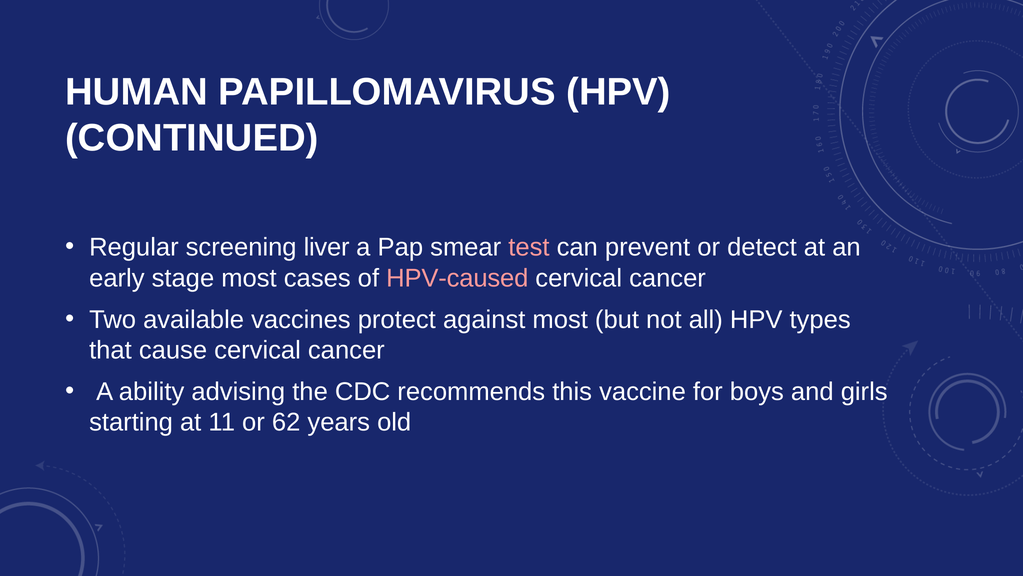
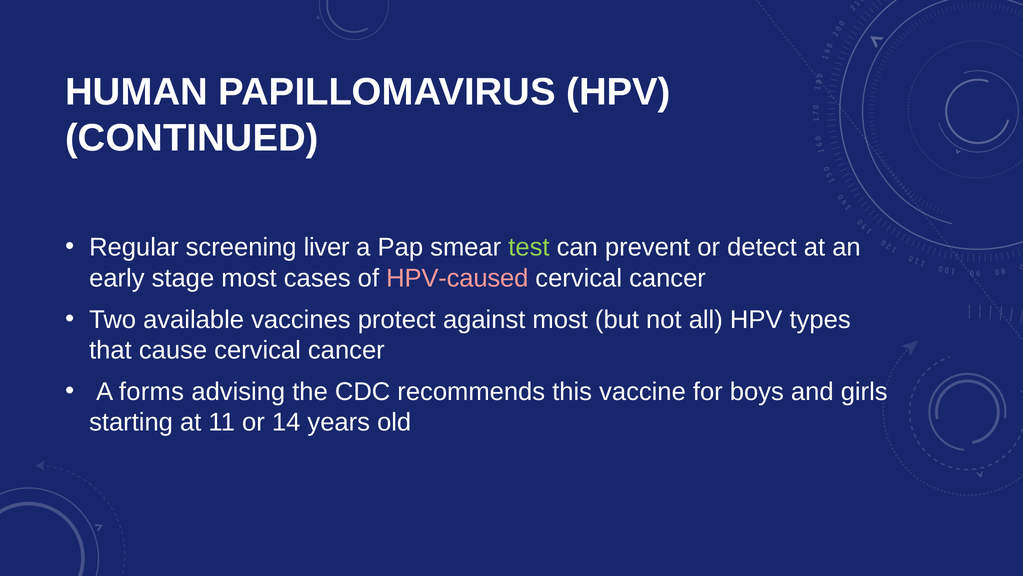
test colour: pink -> light green
ability: ability -> forms
62: 62 -> 14
